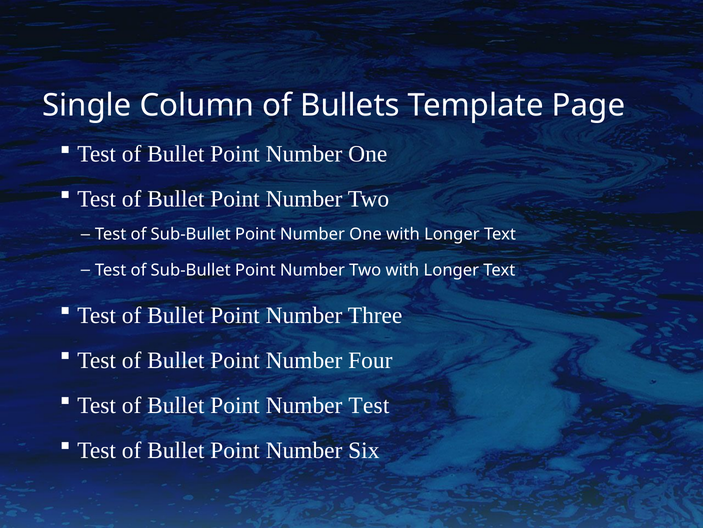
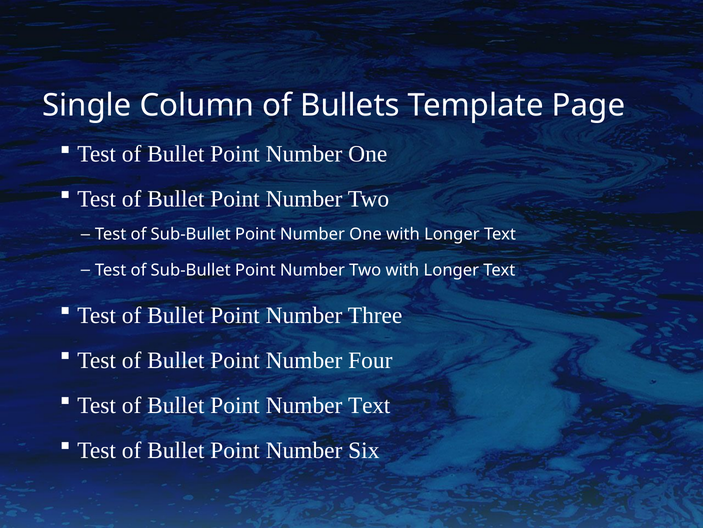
Number Test: Test -> Text
